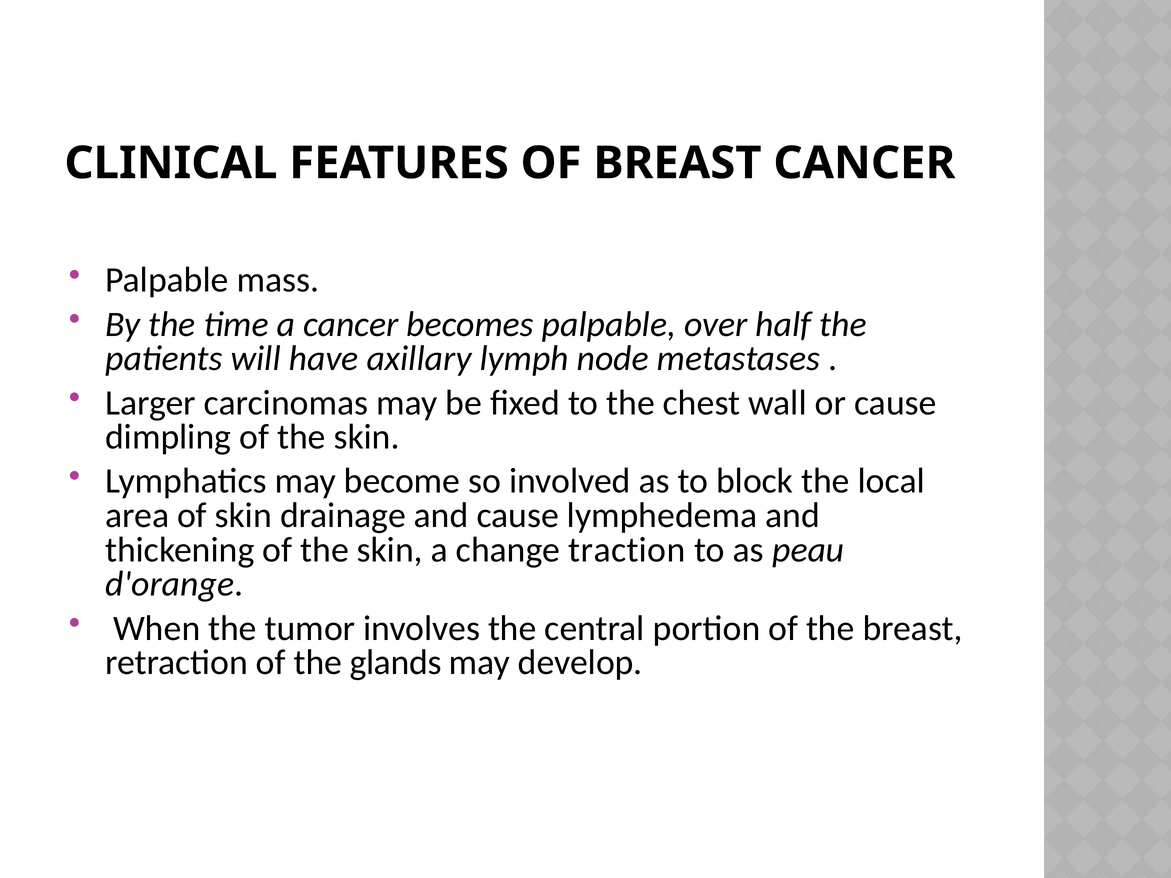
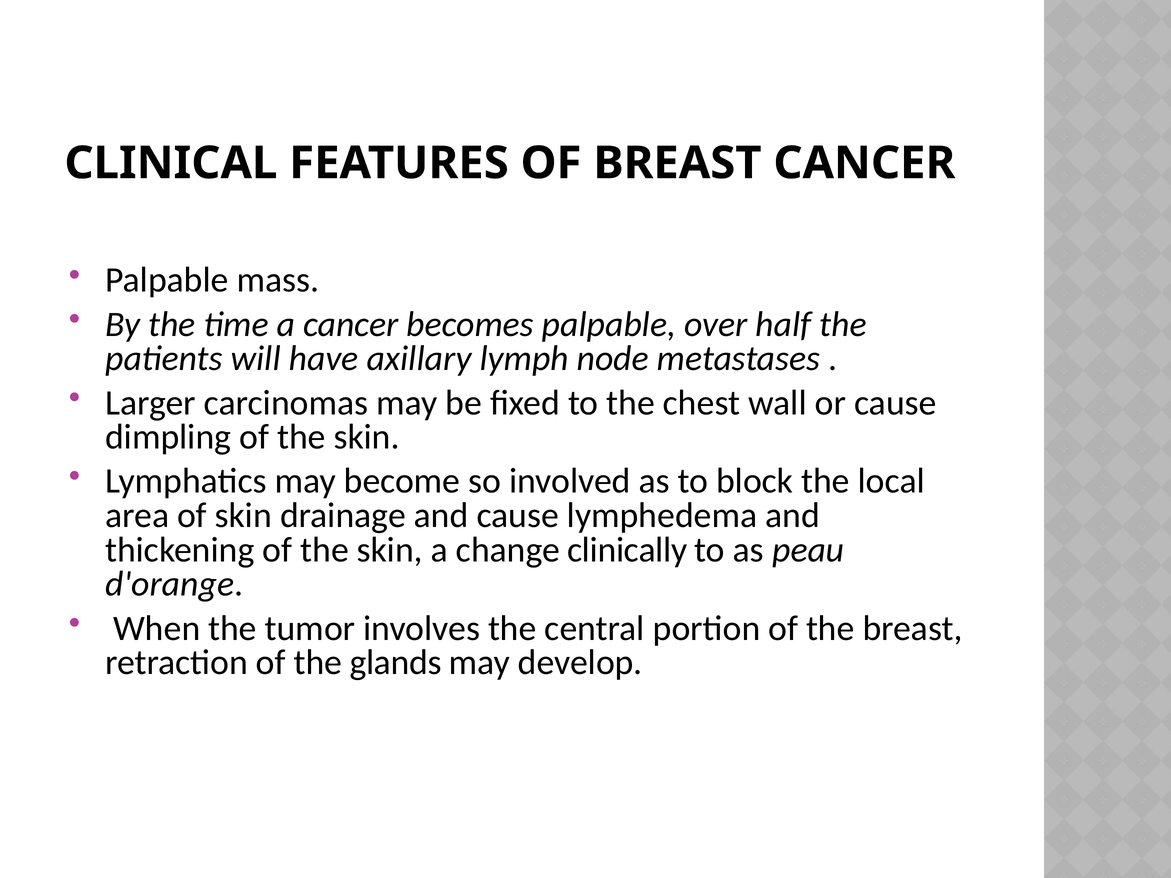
traction: traction -> clinically
